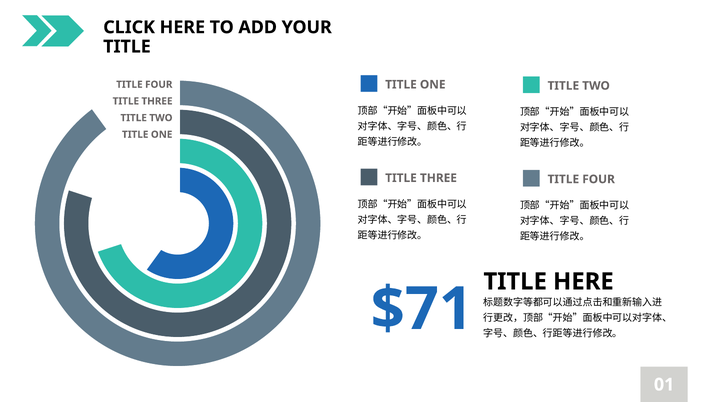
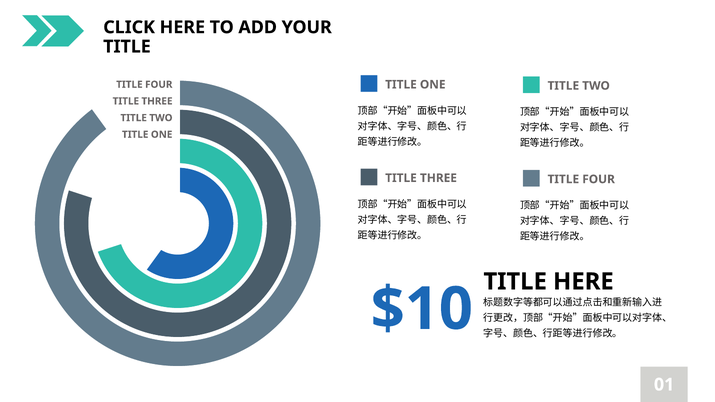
$71: $71 -> $10
